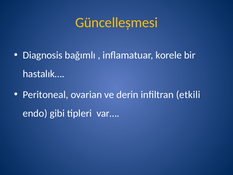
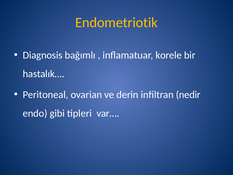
Güncelleșmesi: Güncelleșmesi -> Endometriotik
etkili: etkili -> nedir
